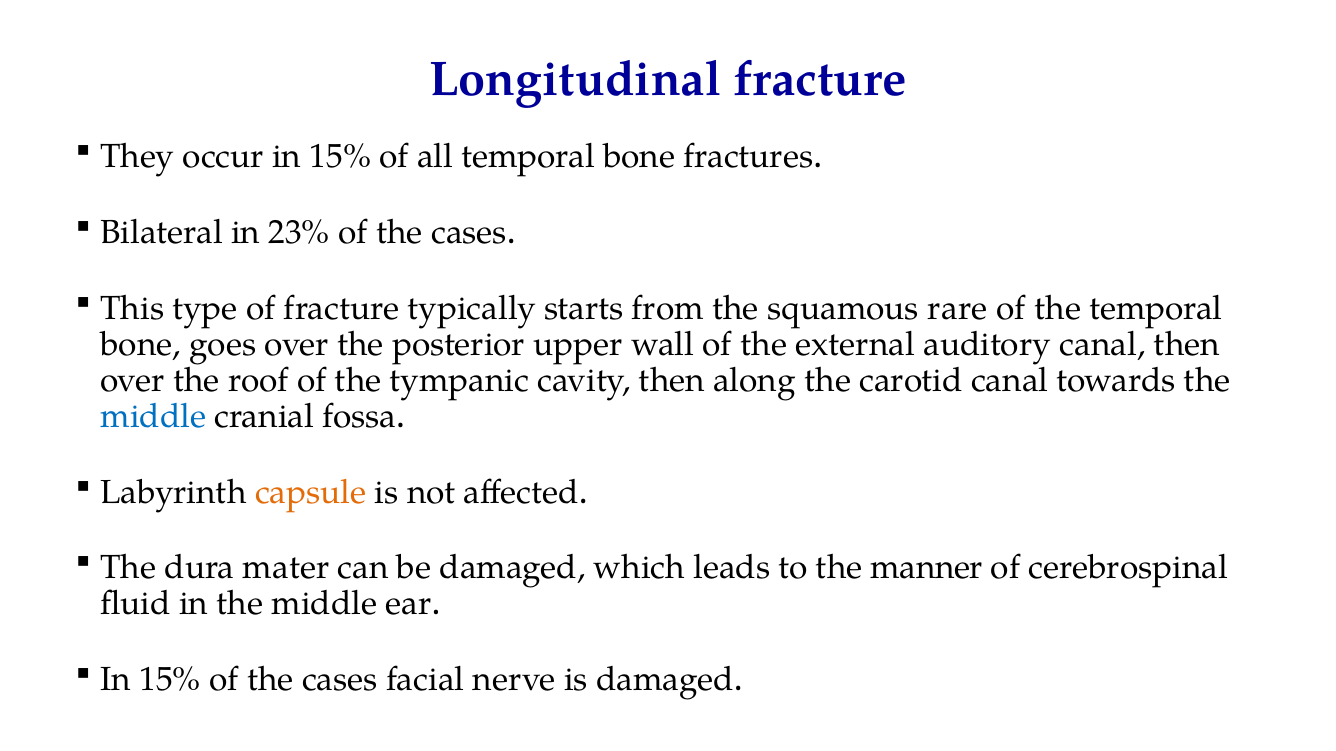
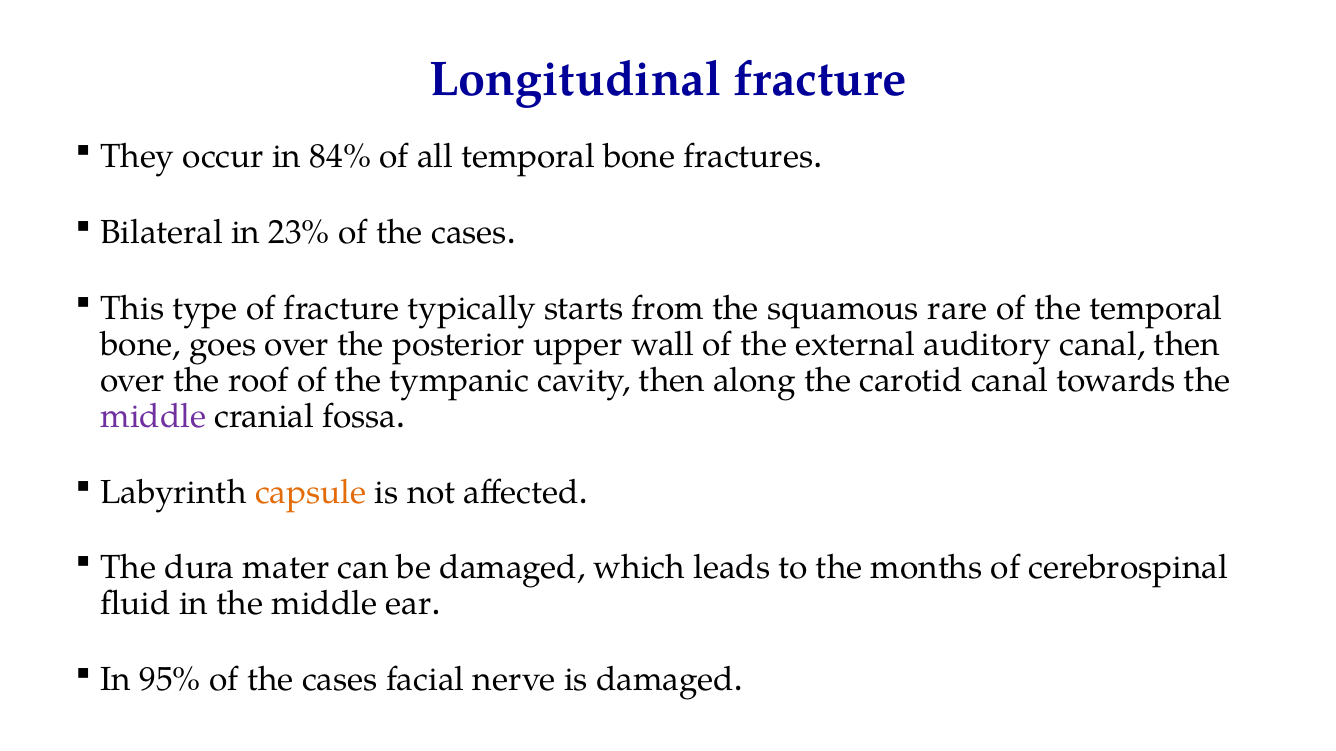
occur in 15%: 15% -> 84%
middle at (153, 416) colour: blue -> purple
manner: manner -> months
15% at (170, 680): 15% -> 95%
